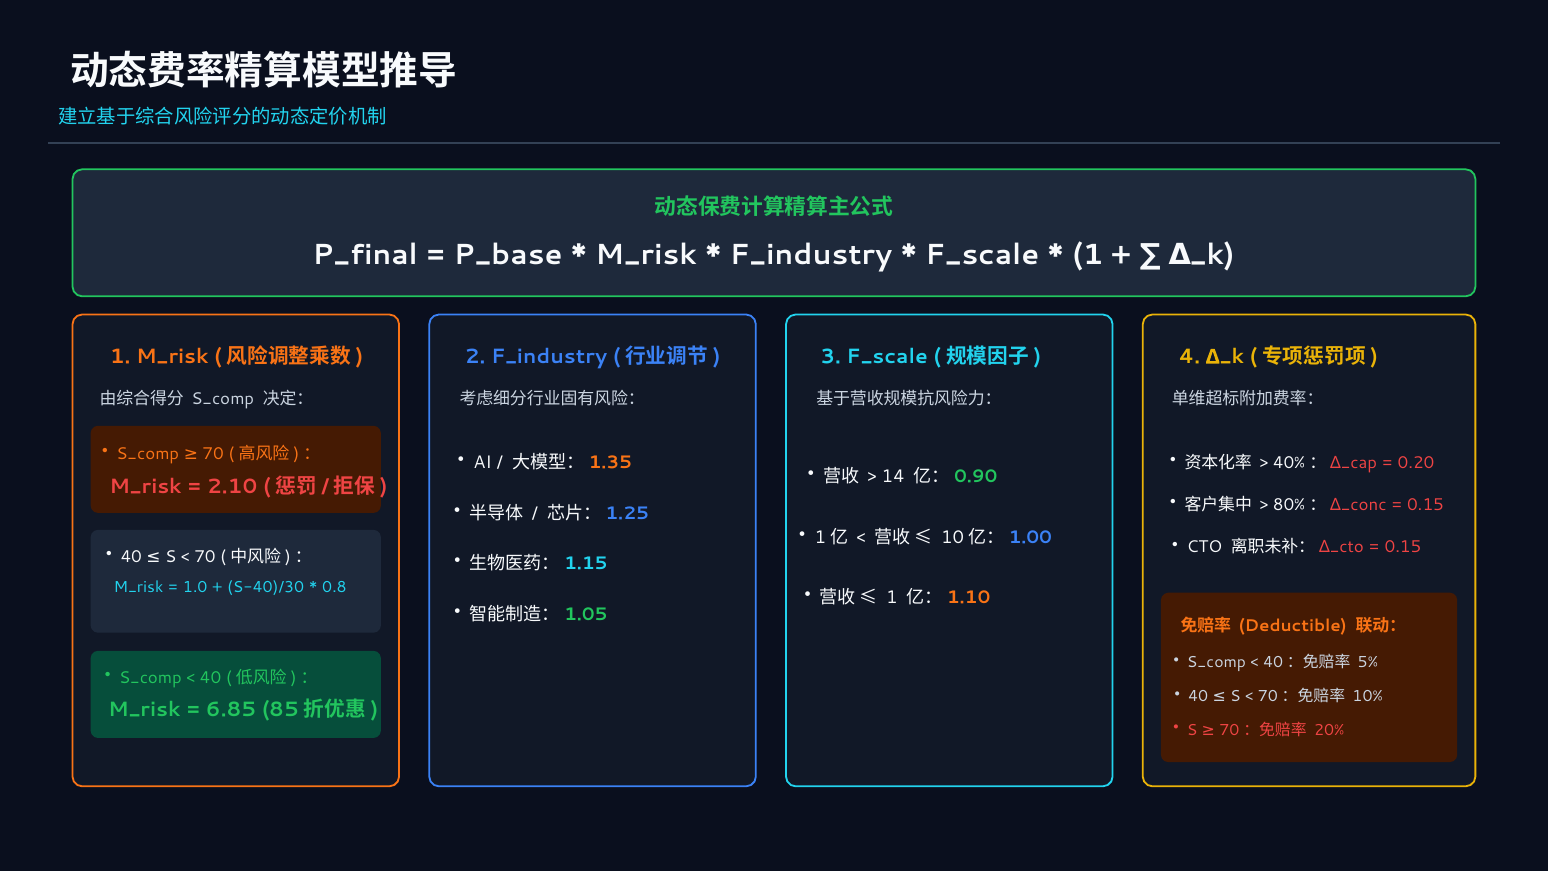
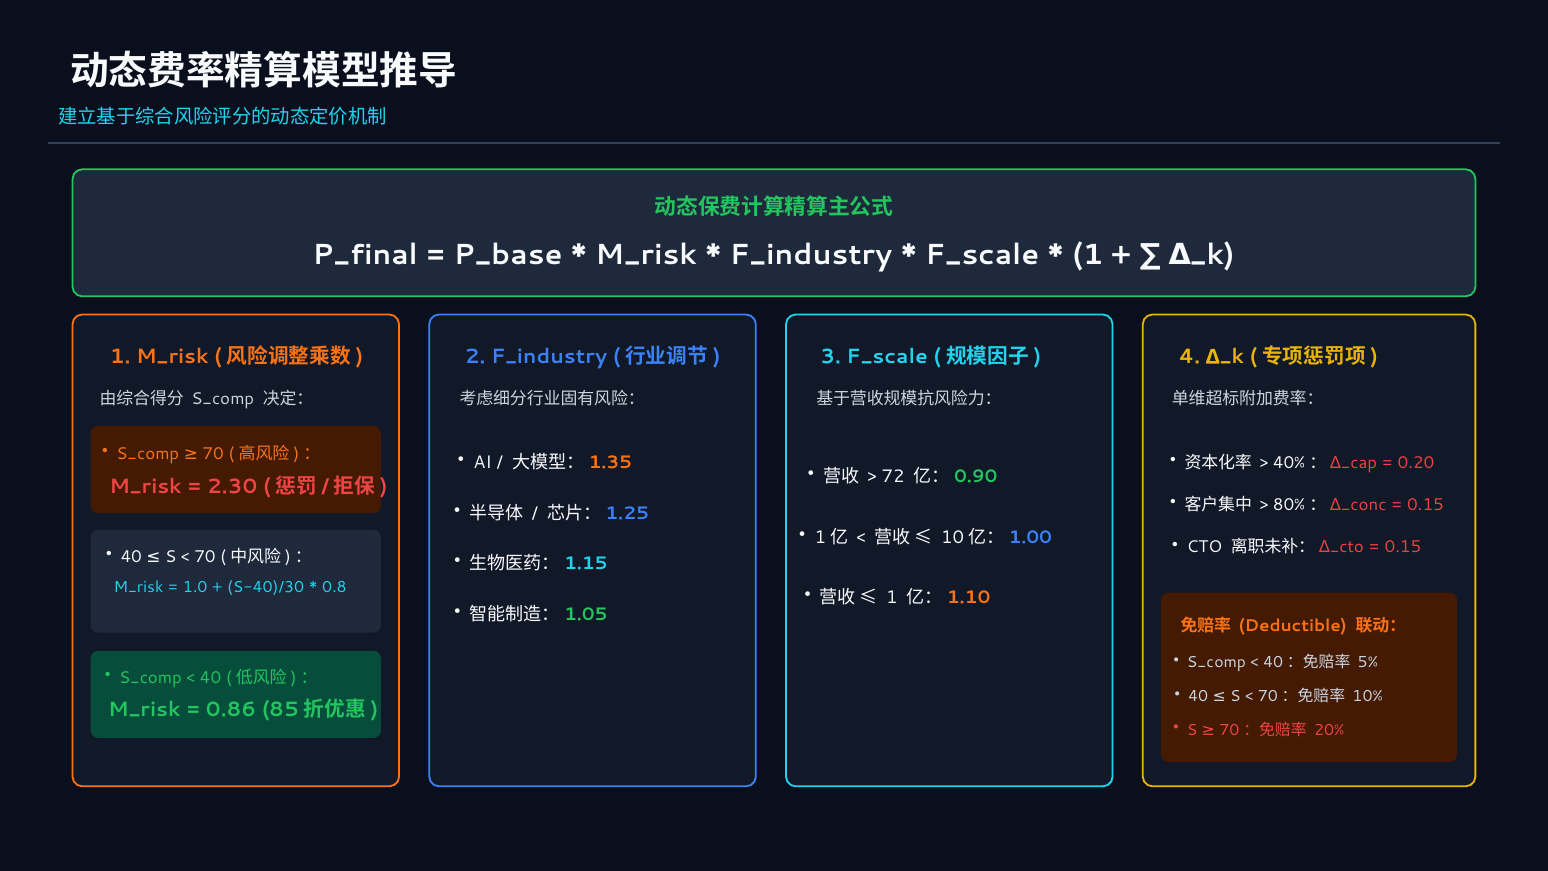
14: 14 -> 72
2.10: 2.10 -> 2.30
6.85: 6.85 -> 0.86
